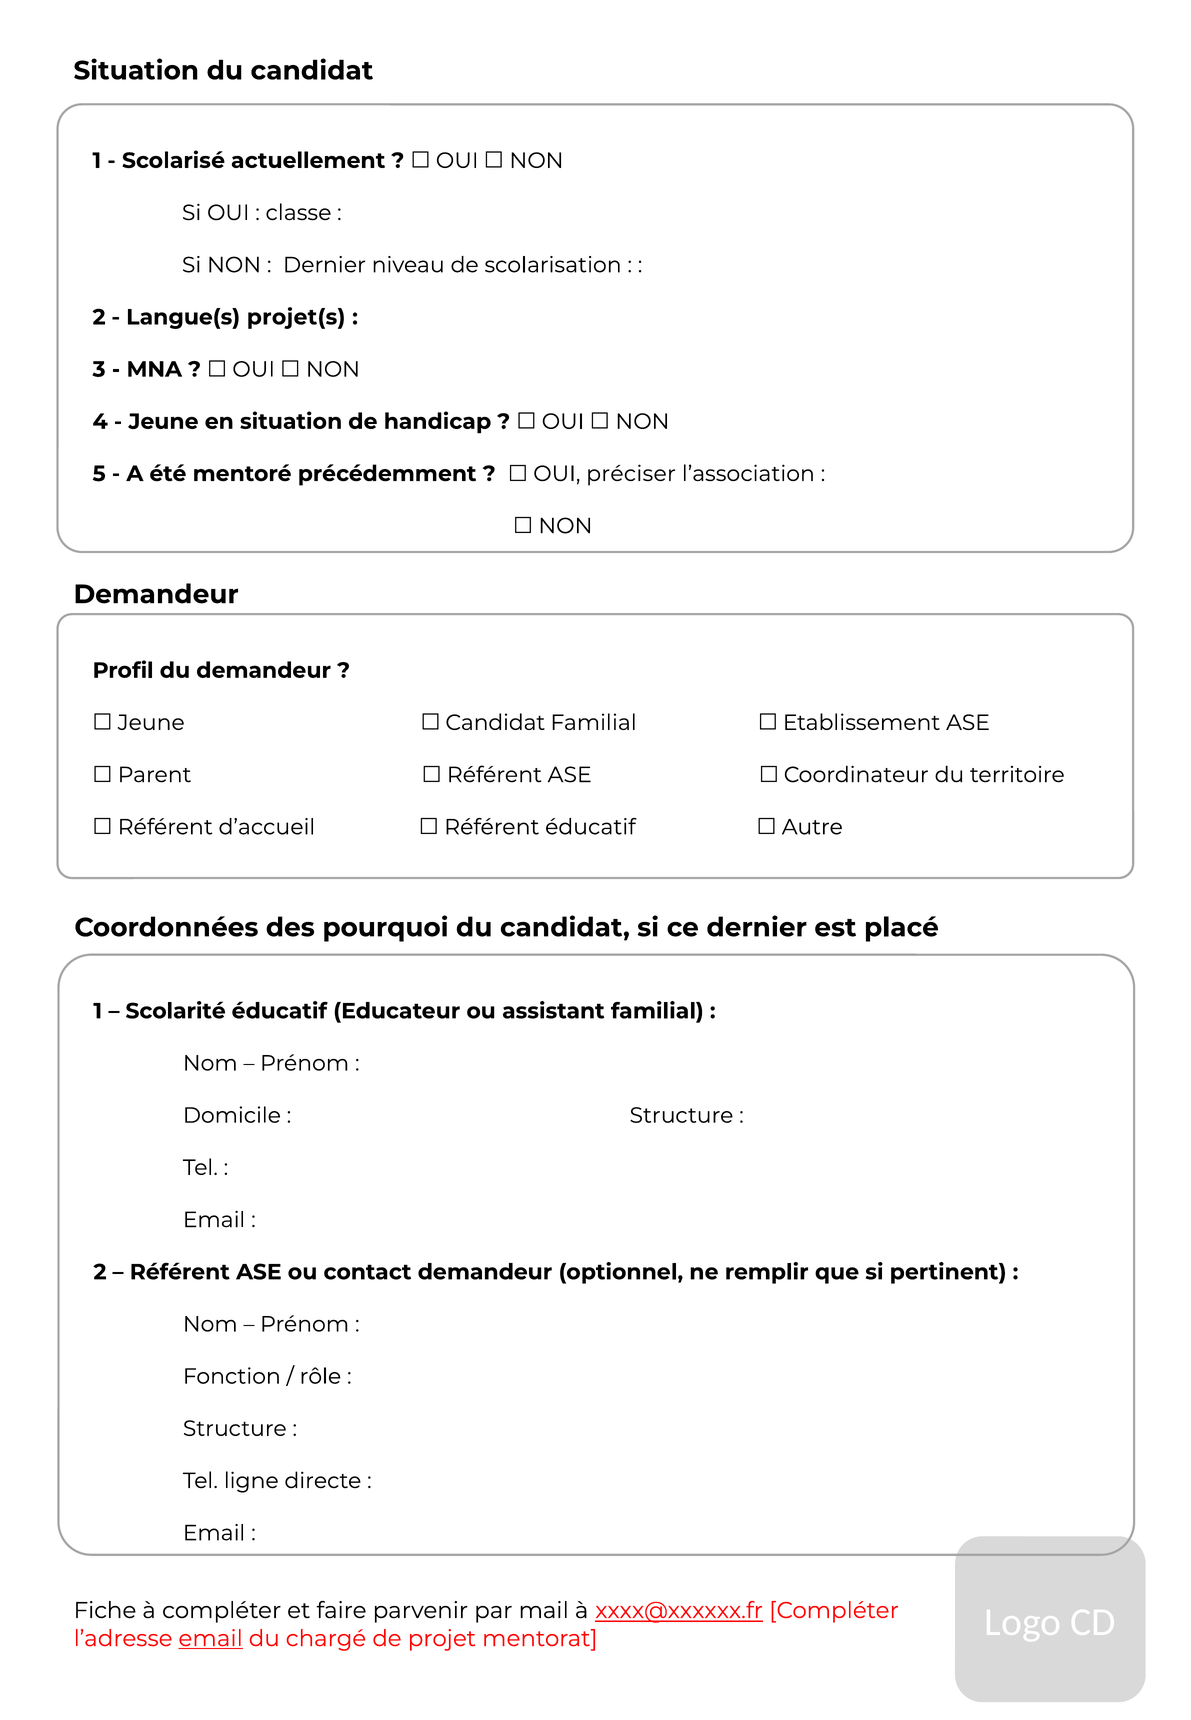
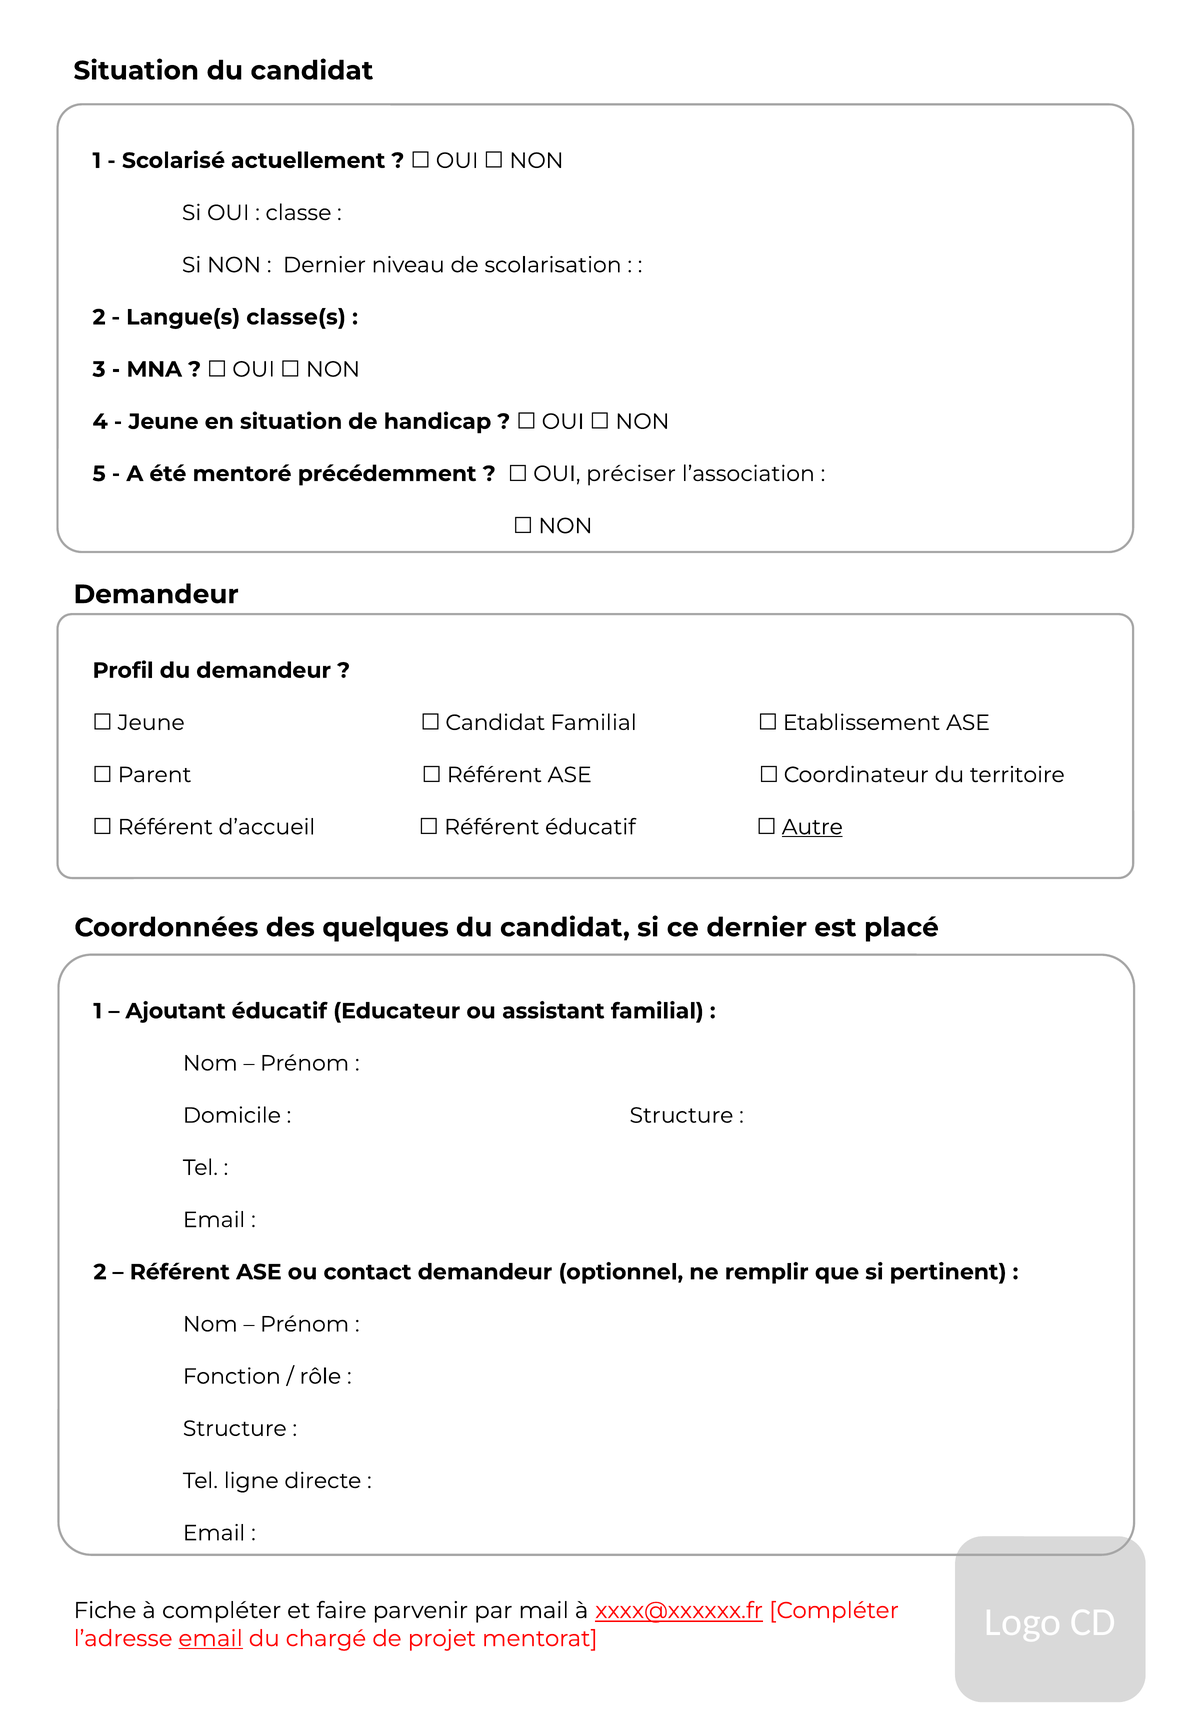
projet(s: projet(s -> classe(s
Autre underline: none -> present
pourquoi: pourquoi -> quelques
Scolarité: Scolarité -> Ajoutant
